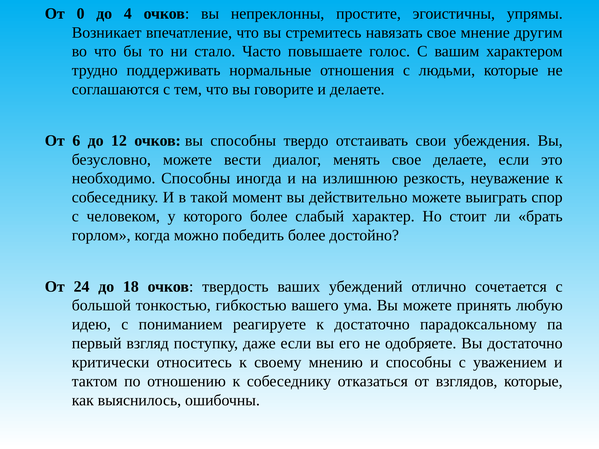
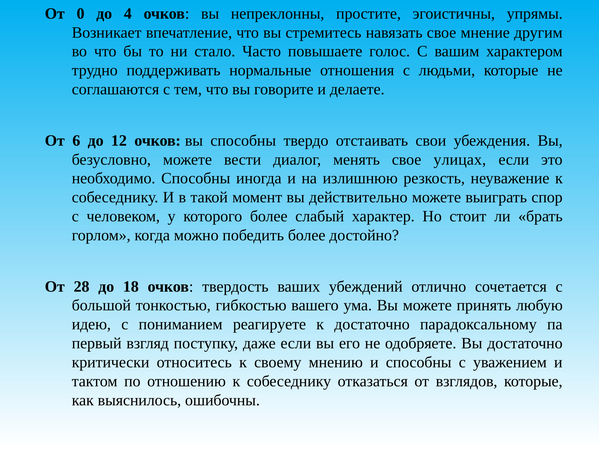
свое делаете: делаете -> улицах
24: 24 -> 28
